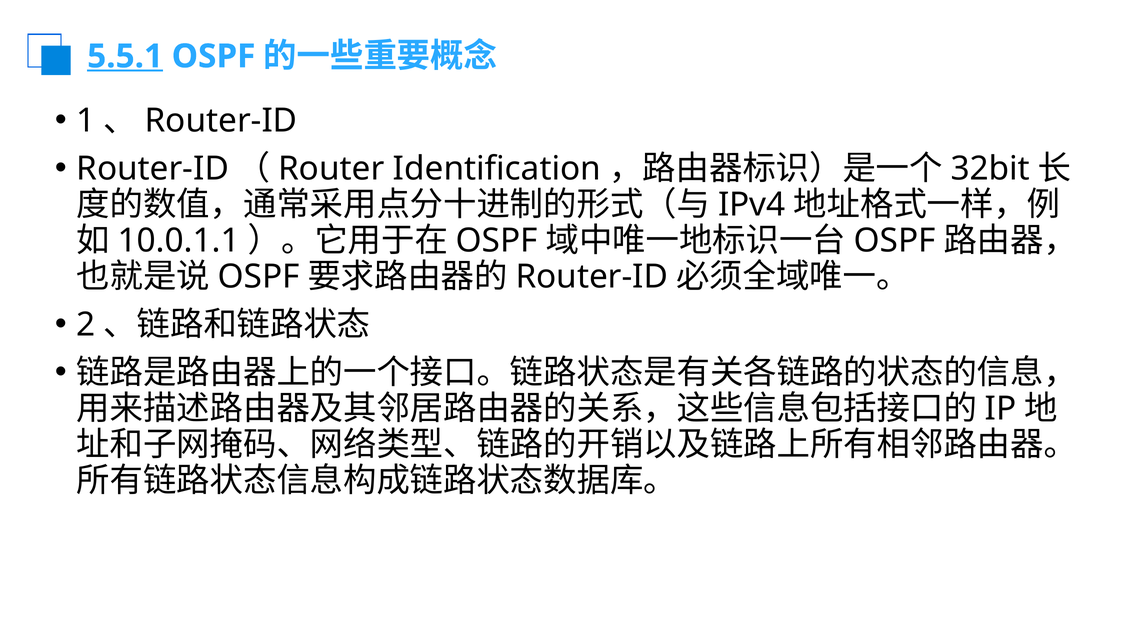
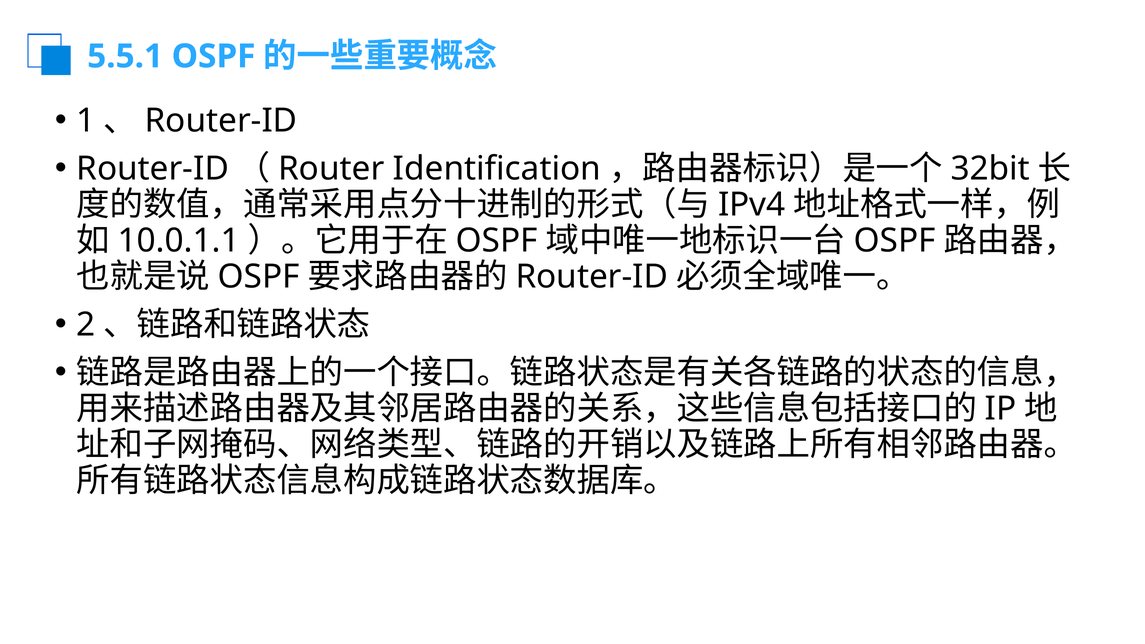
5.5.1 underline: present -> none
